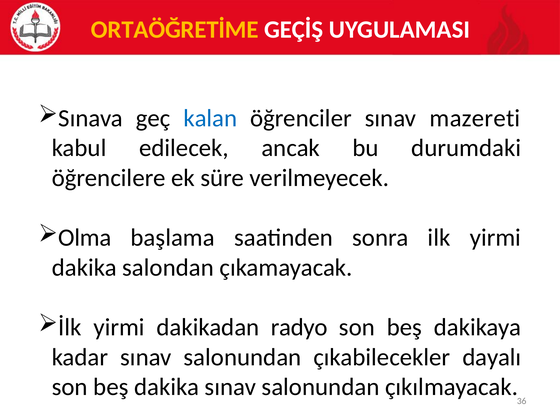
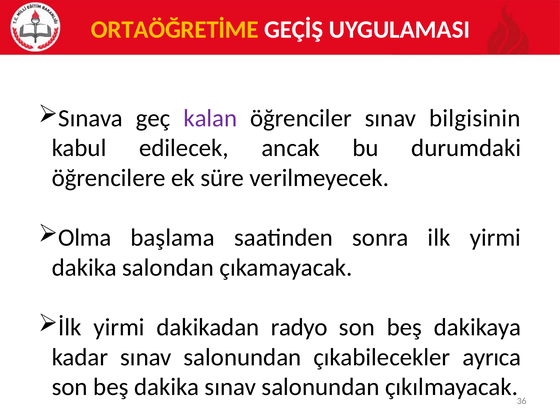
kalan colour: blue -> purple
mazereti: mazereti -> bilgisinin
dayalı: dayalı -> ayrıca
